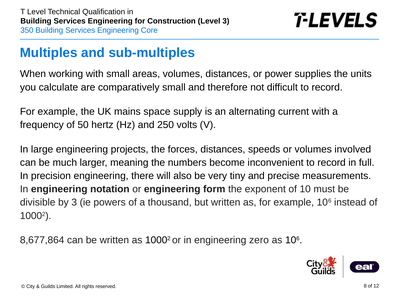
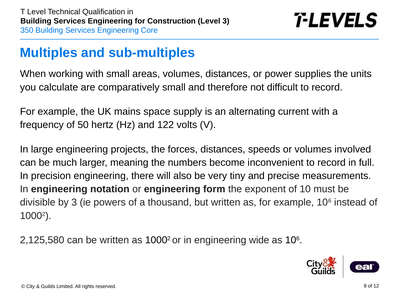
250: 250 -> 122
8,677,864: 8,677,864 -> 2,125,580
zero: zero -> wide
